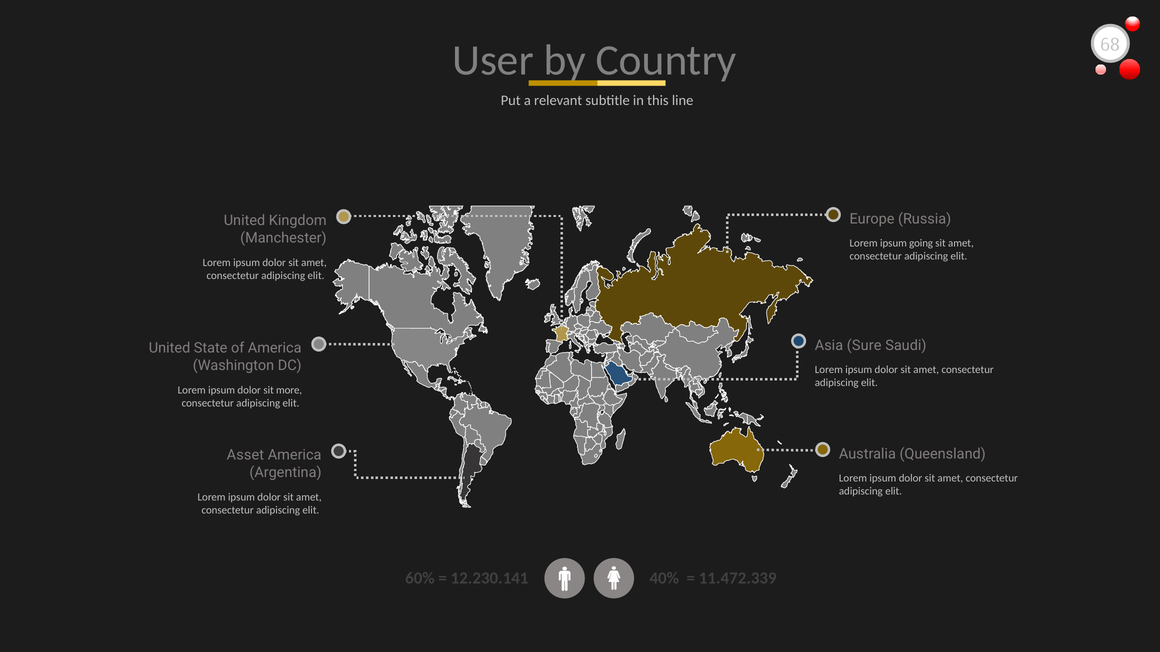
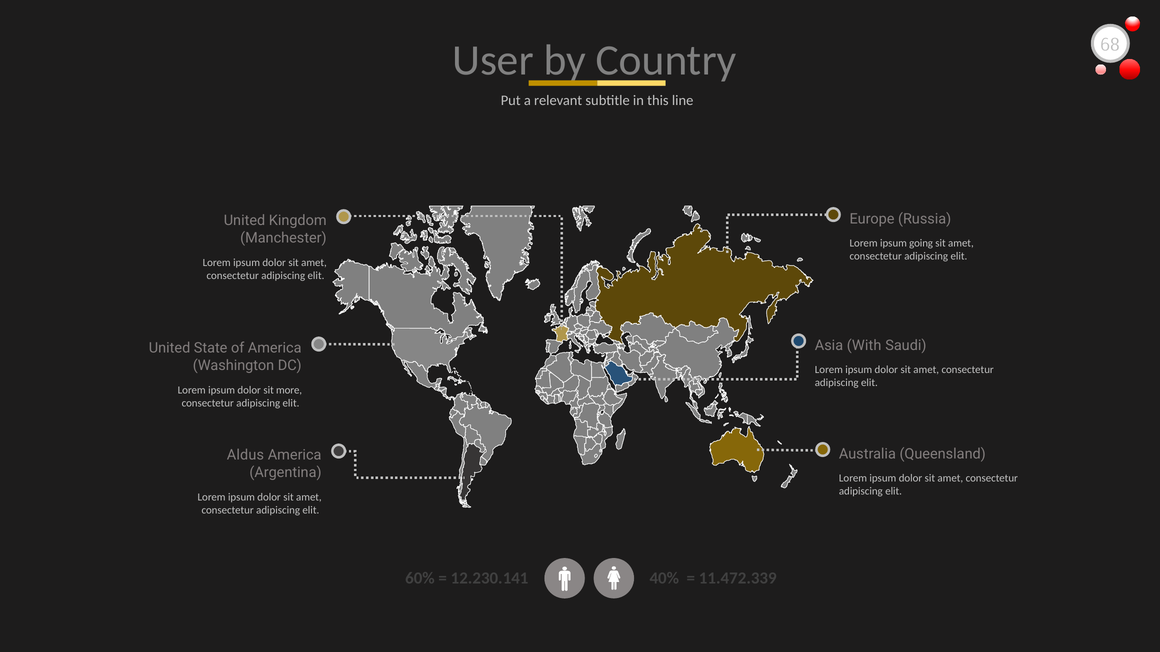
Sure: Sure -> With
Asset: Asset -> Aldus
